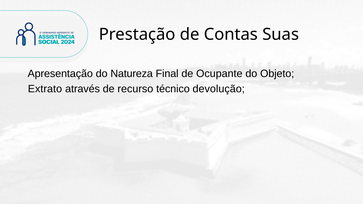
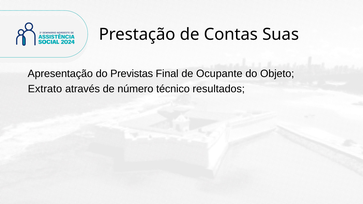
Natureza: Natureza -> Previstas
recurso: recurso -> número
devolução: devolução -> resultados
